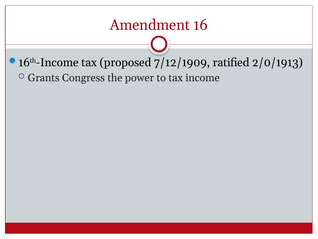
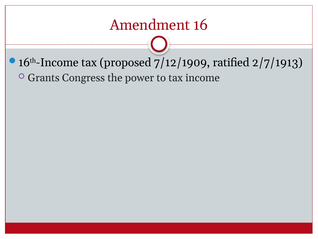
2/0/1913: 2/0/1913 -> 2/7/1913
